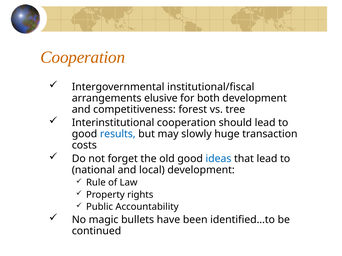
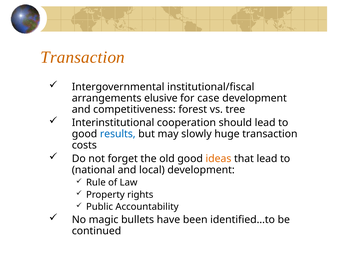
Cooperation at (83, 57): Cooperation -> Transaction
both: both -> case
ideas colour: blue -> orange
